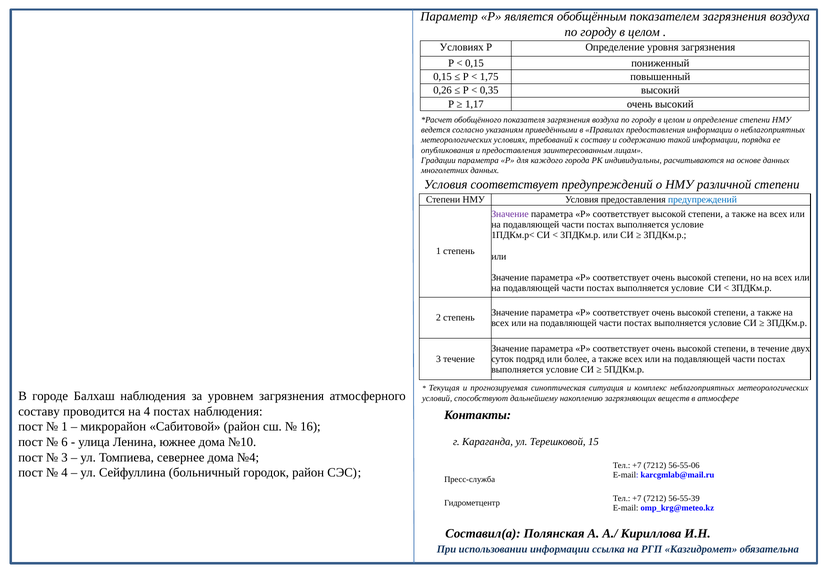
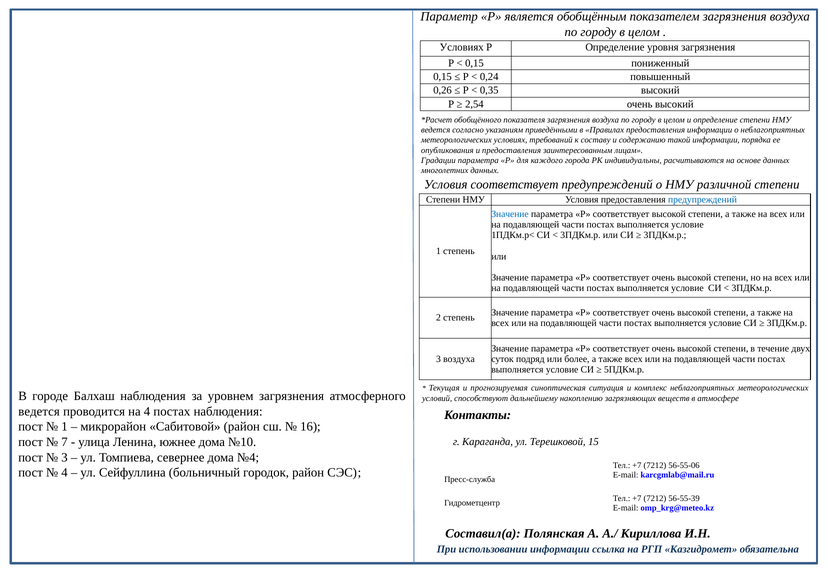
1,75: 1,75 -> 0,24
1,17: 1,17 -> 2,54
Значение at (510, 214) colour: purple -> blue
3 течение: течение -> воздуха
составу at (39, 412): составу -> ведется
6: 6 -> 7
